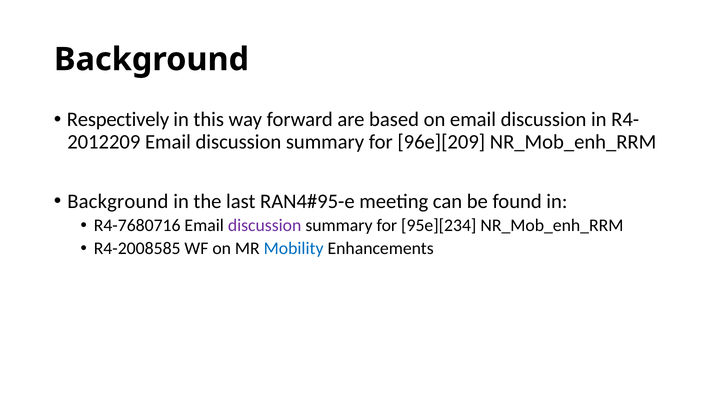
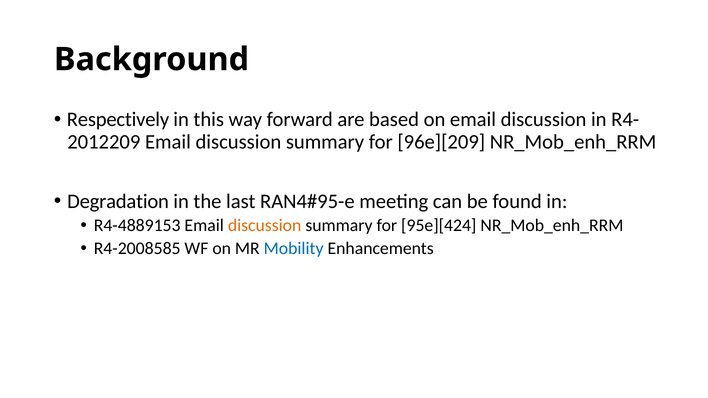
Background at (118, 201): Background -> Degradation
R4-7680716: R4-7680716 -> R4-4889153
discussion at (265, 226) colour: purple -> orange
95e][234: 95e][234 -> 95e][424
